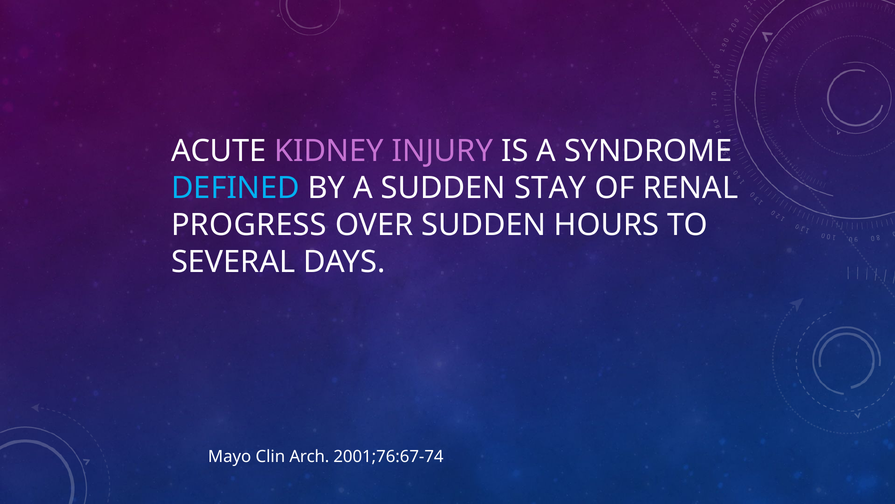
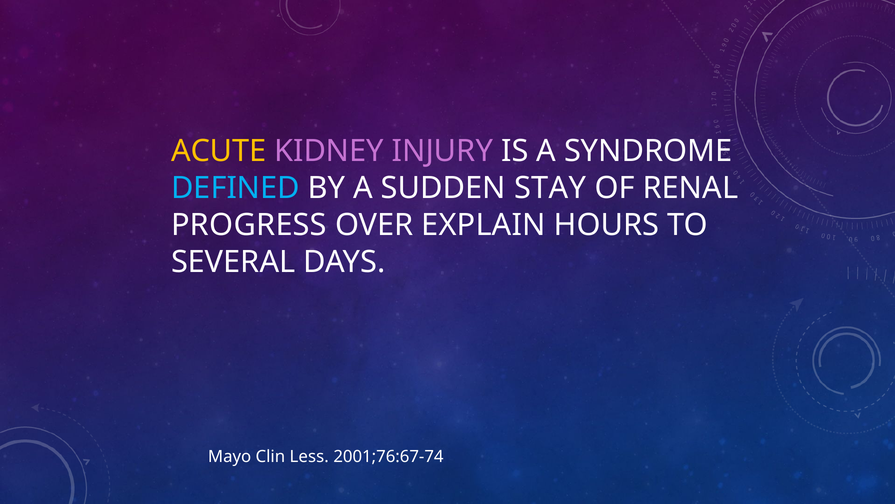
ACUTE colour: white -> yellow
OVER SUDDEN: SUDDEN -> EXPLAIN
Arch: Arch -> Less
